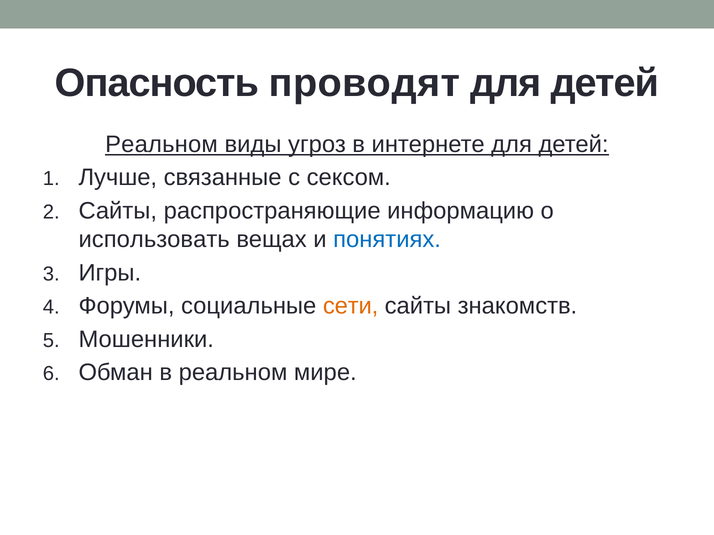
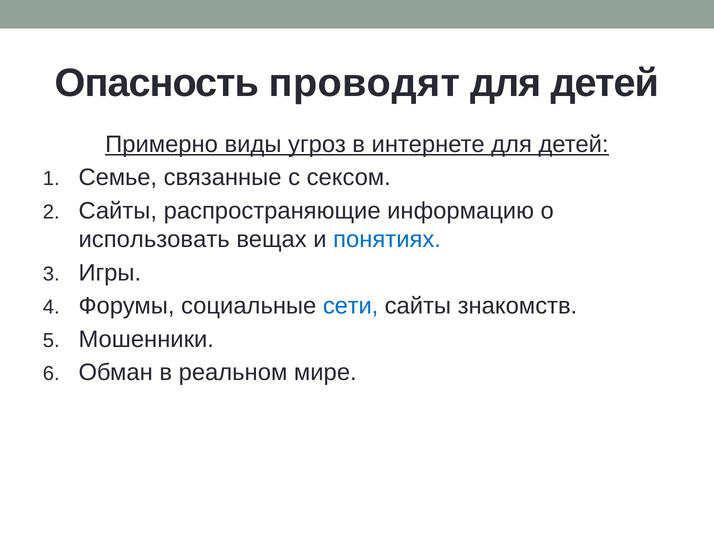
Реальном at (161, 144): Реальном -> Примерно
Лучше: Лучше -> Семье
сети colour: orange -> blue
